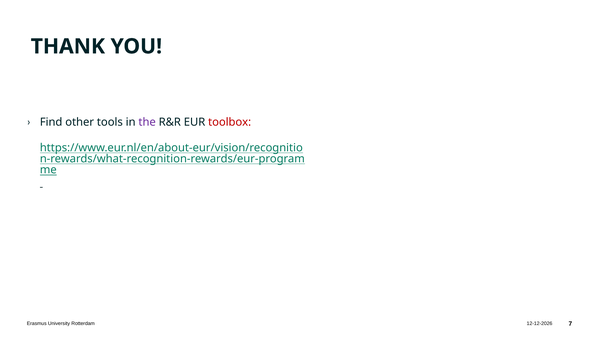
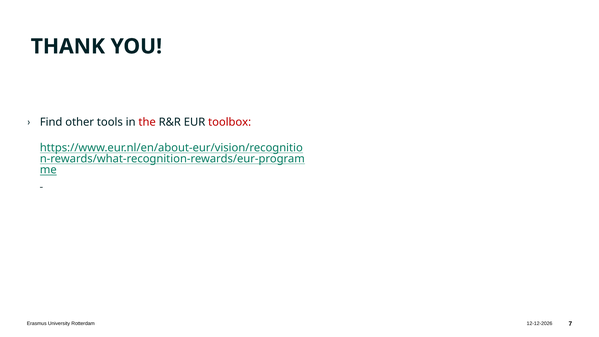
the colour: purple -> red
